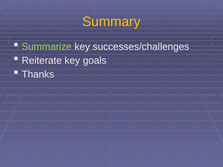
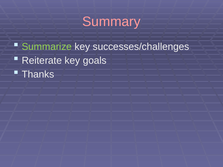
Summary colour: yellow -> pink
